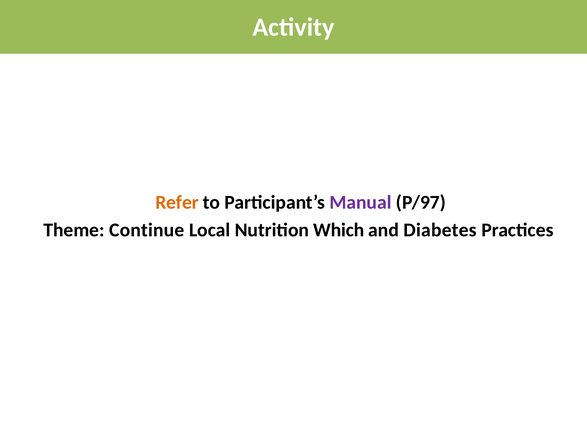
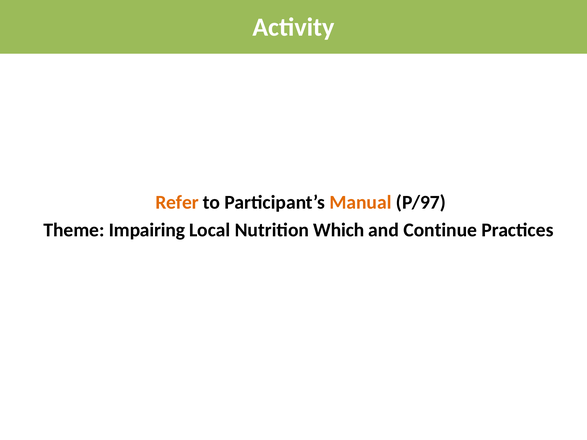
Manual colour: purple -> orange
Continue: Continue -> Impairing
Diabetes: Diabetes -> Continue
